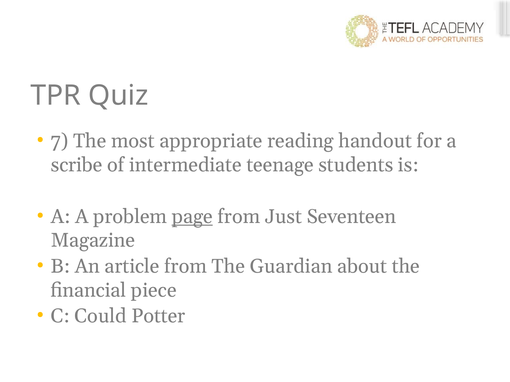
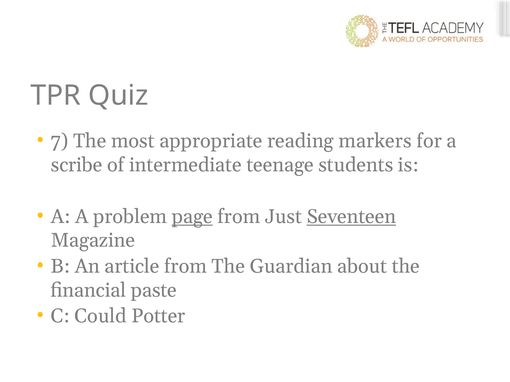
handout: handout -> markers
Seventeen underline: none -> present
piece: piece -> paste
